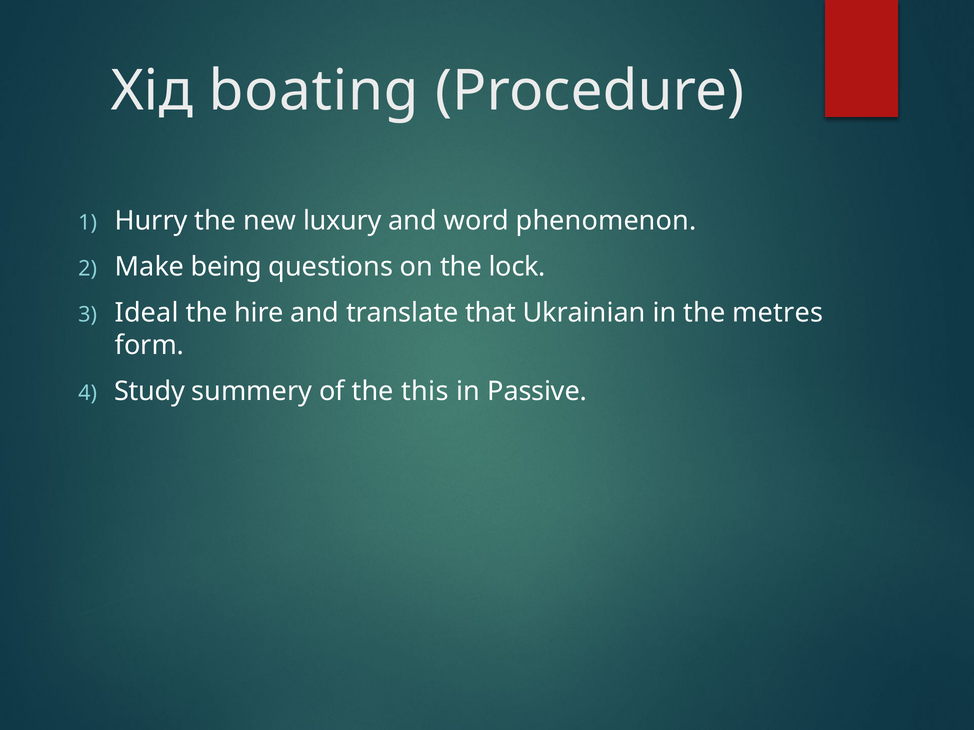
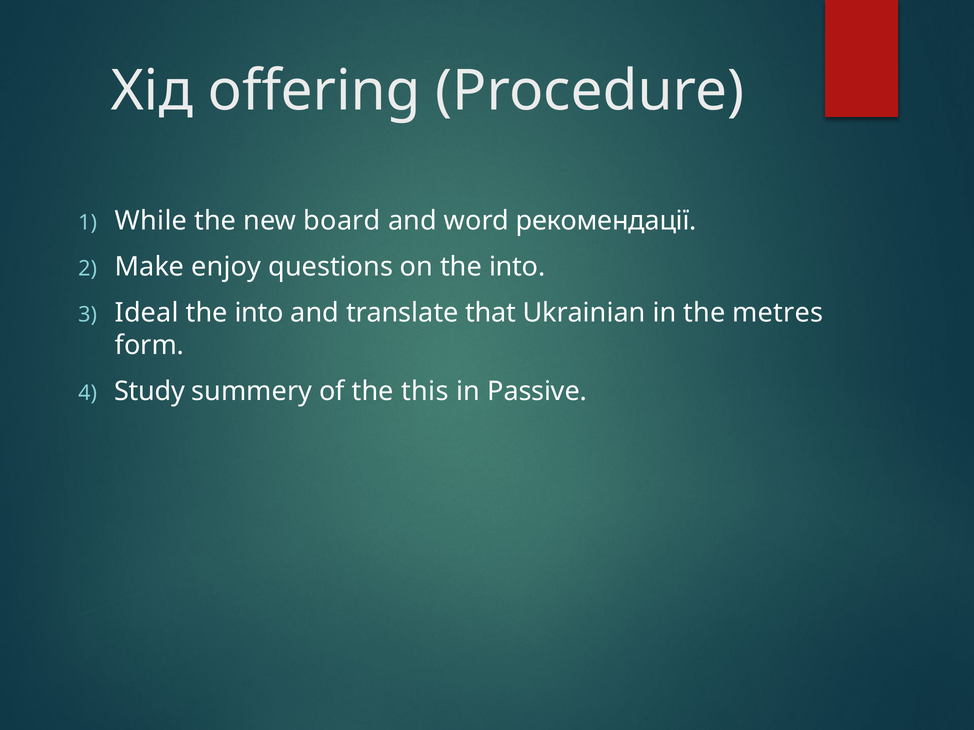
boating: boating -> offering
Hurry: Hurry -> While
luxury: luxury -> board
phenomenon: phenomenon -> рекомендації
being: being -> enjoy
on the lock: lock -> into
hire at (259, 313): hire -> into
